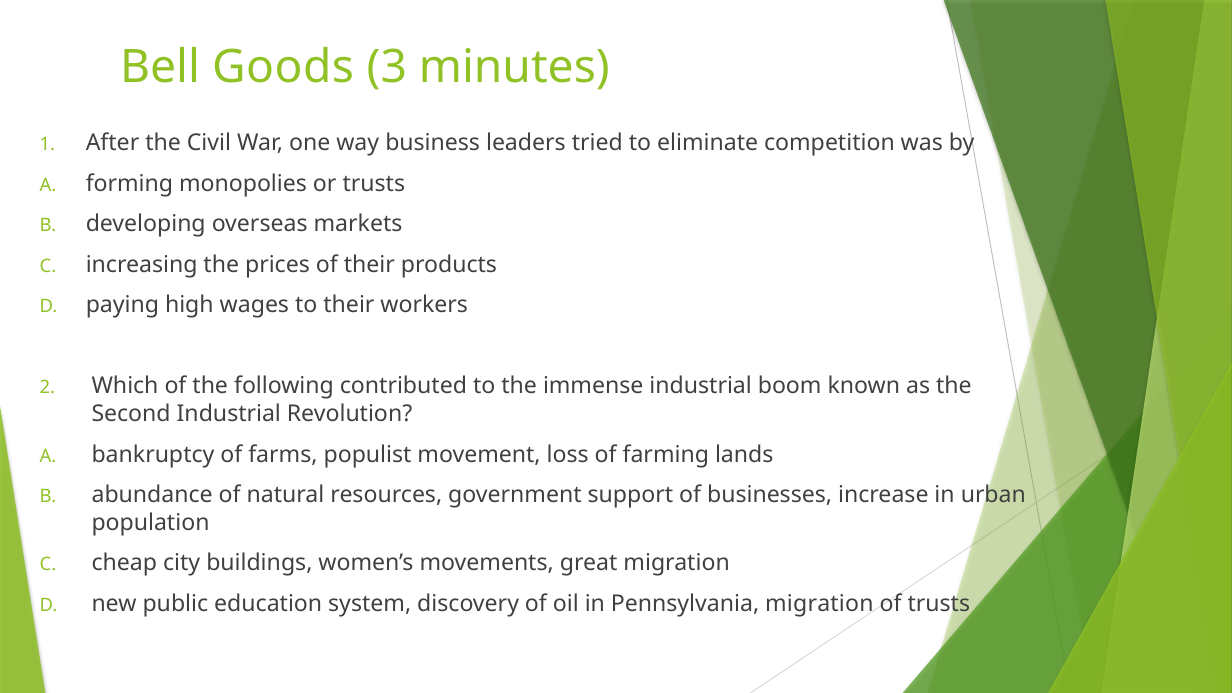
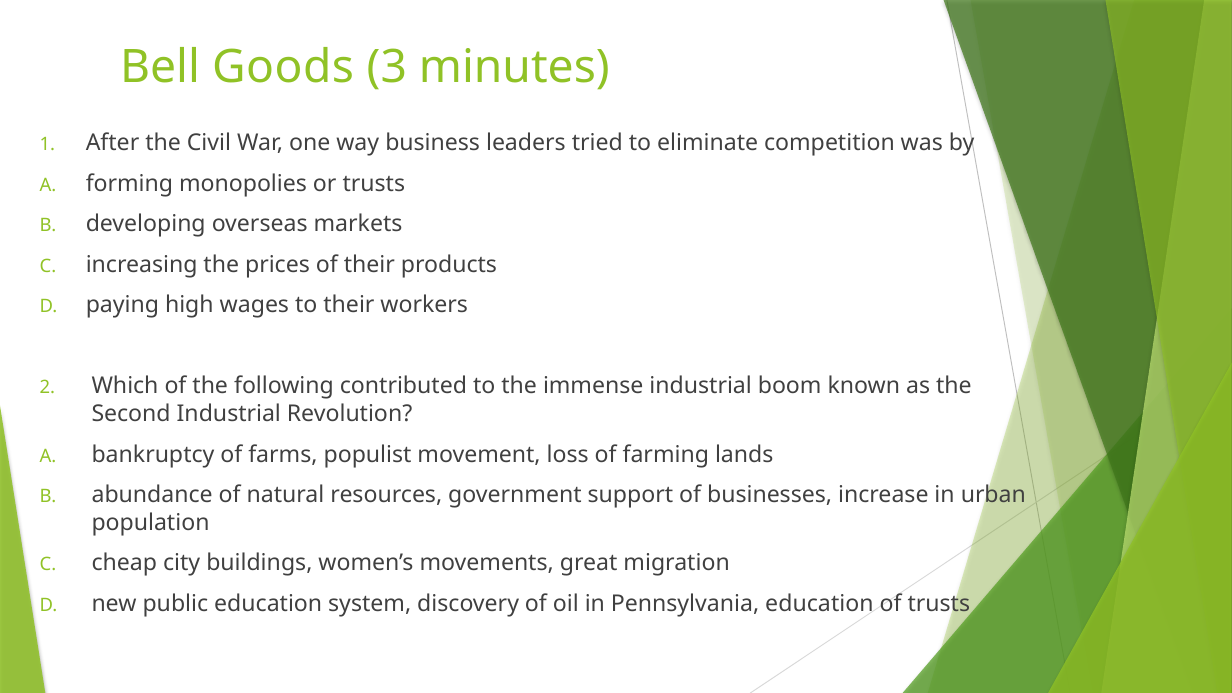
Pennsylvania migration: migration -> education
